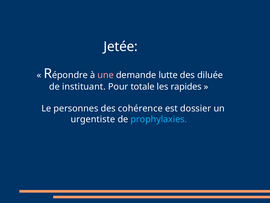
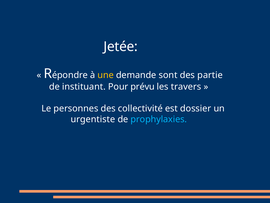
une colour: pink -> yellow
lutte: lutte -> sont
diluée: diluée -> partie
totale: totale -> prévu
rapides: rapides -> travers
cohérence: cohérence -> collectivité
